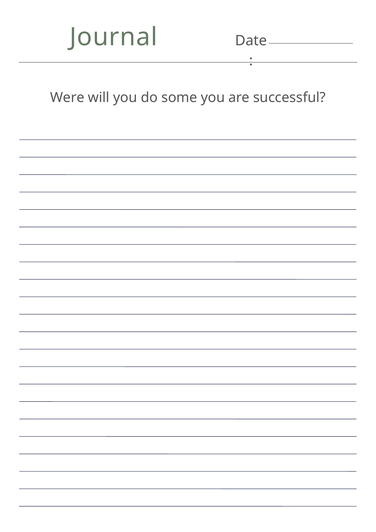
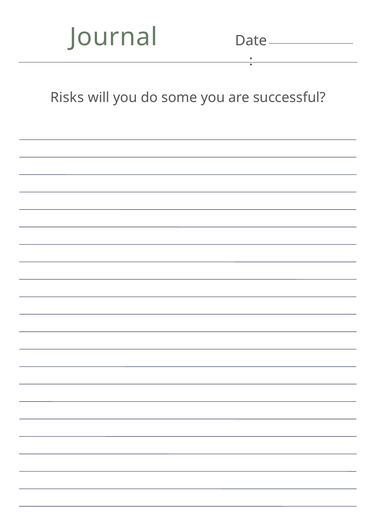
Were: Were -> Risks
